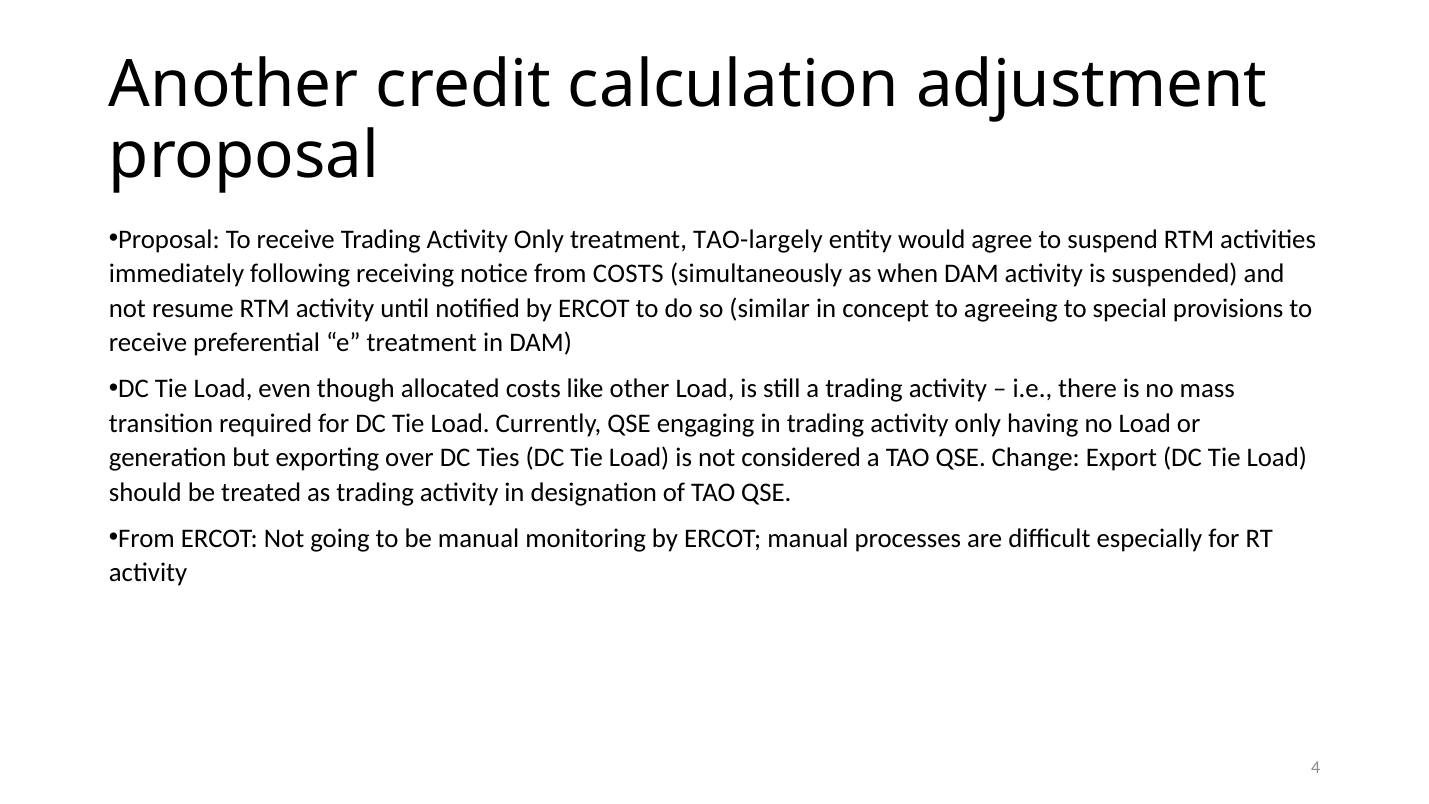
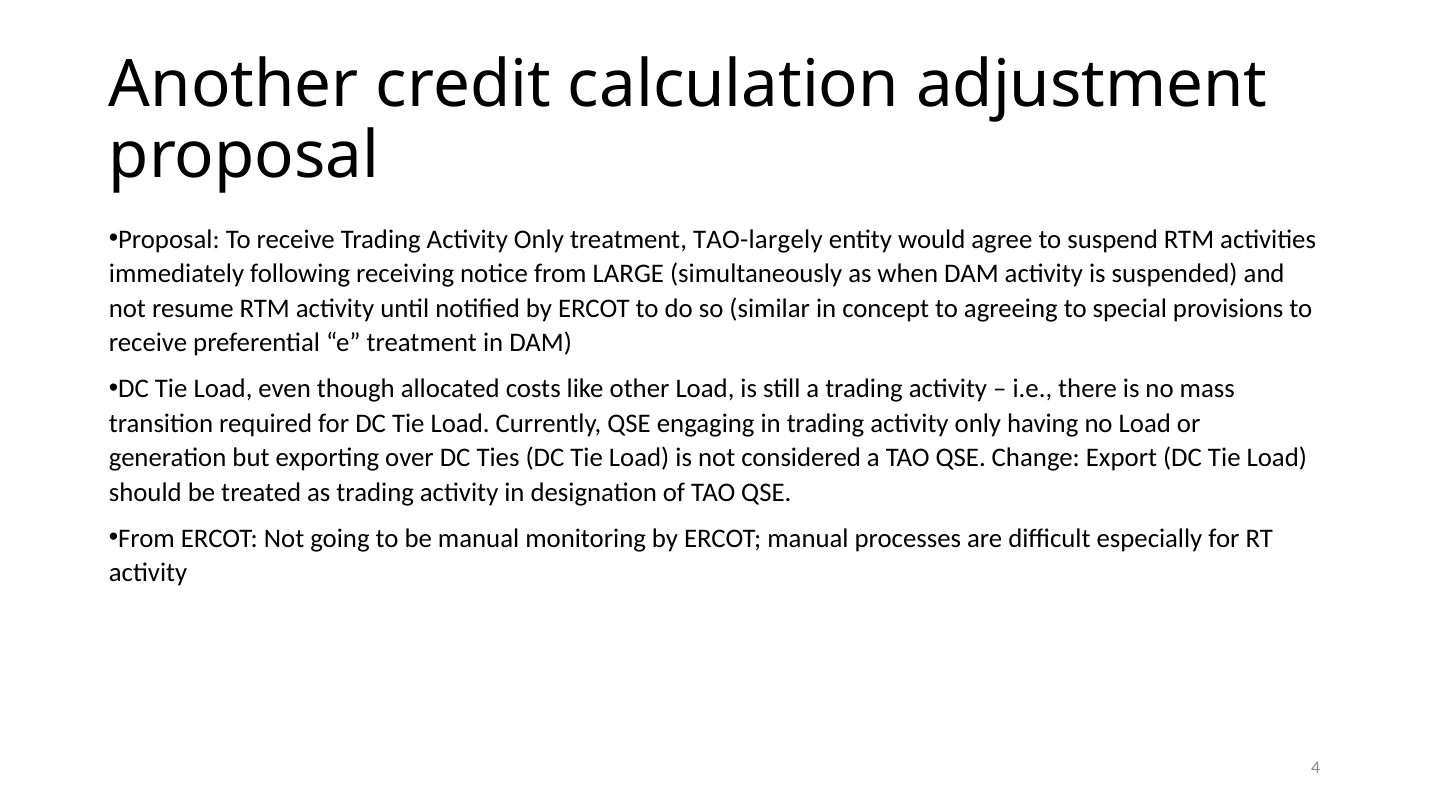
from COSTS: COSTS -> LARGE
